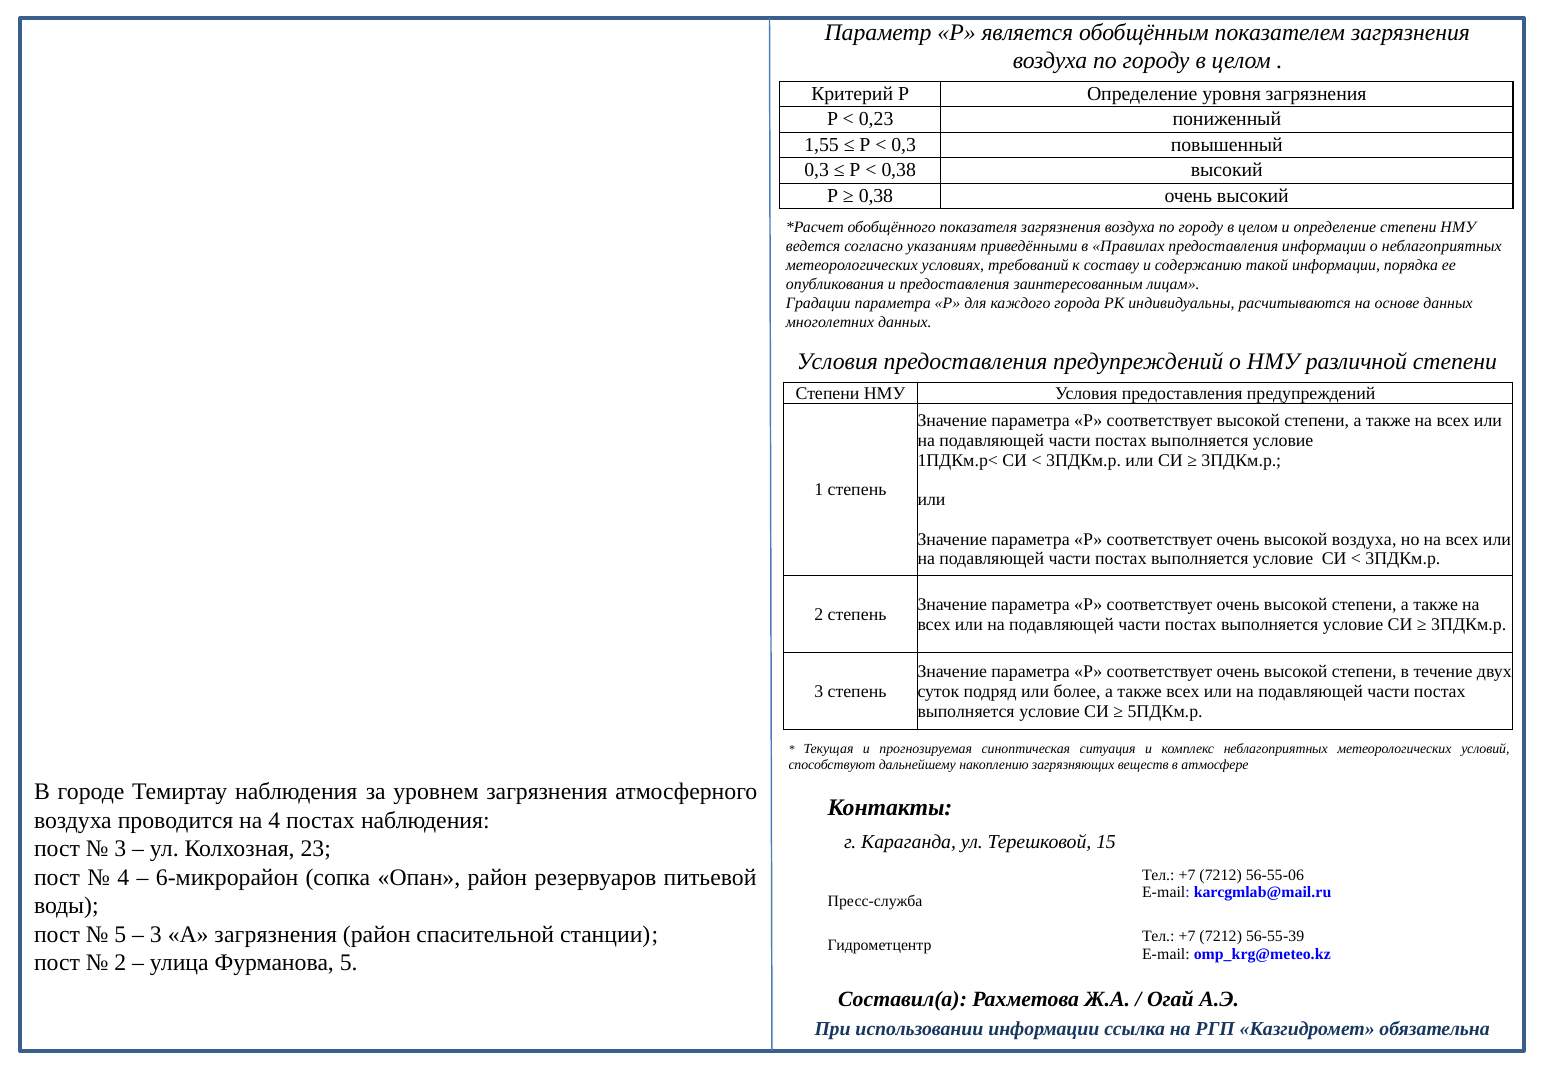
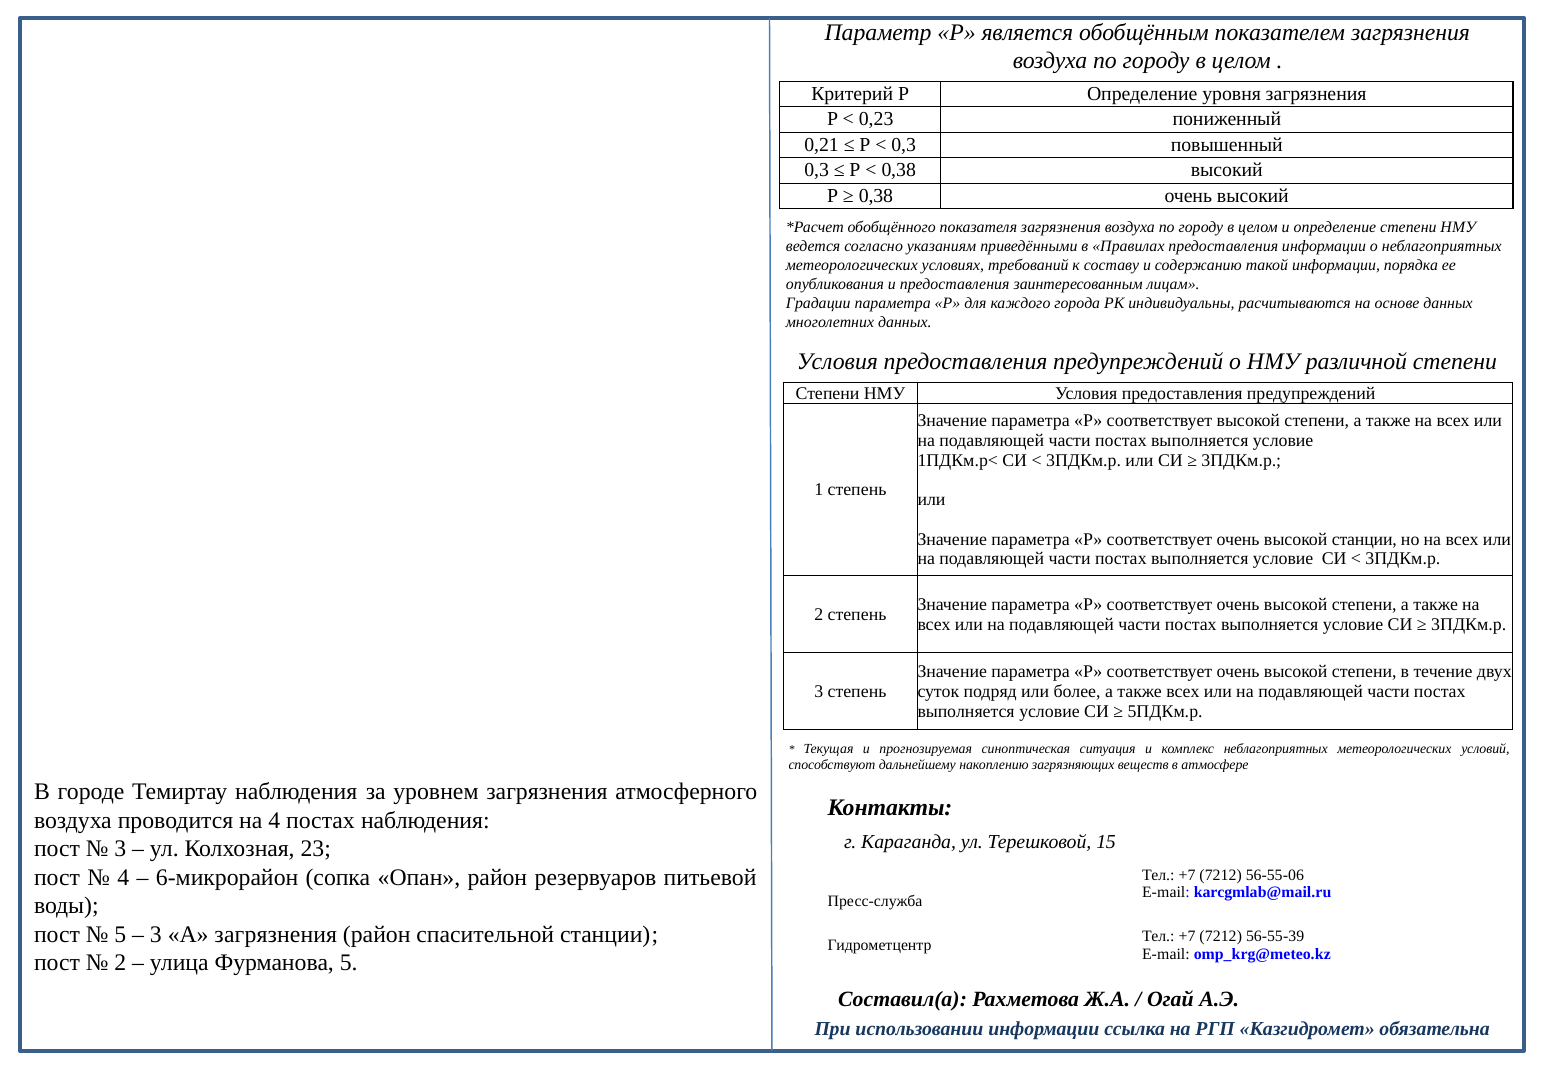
1,55: 1,55 -> 0,21
высокой воздуха: воздуха -> станции
